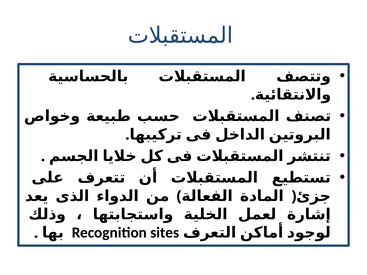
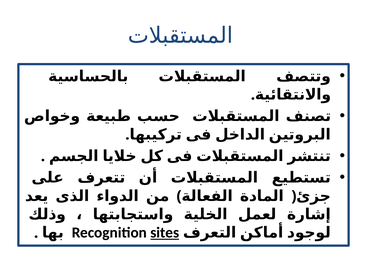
sites underline: none -> present
